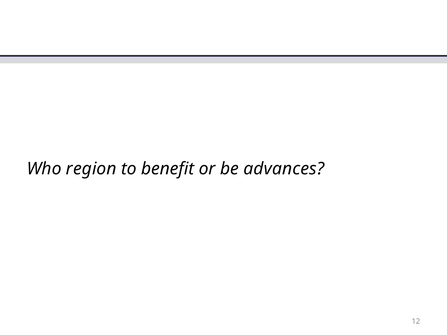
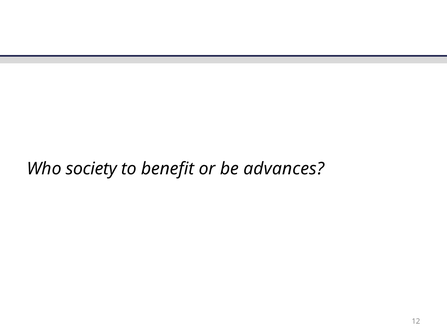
region: region -> society
